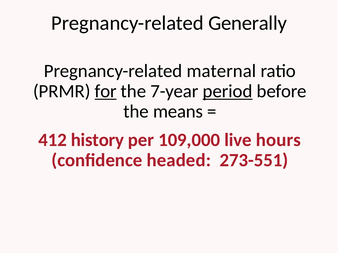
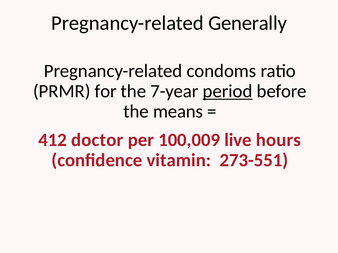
maternal: maternal -> condoms
for underline: present -> none
history: history -> doctor
109,000: 109,000 -> 100,009
headed: headed -> vitamin
